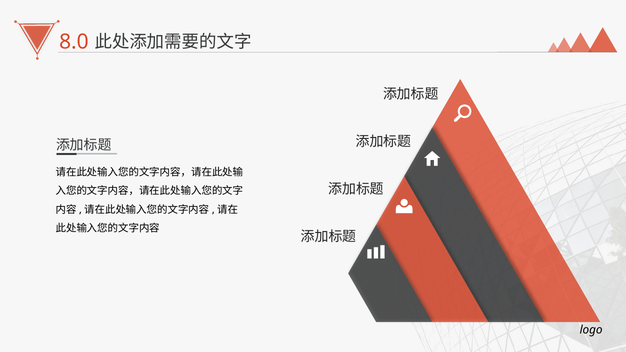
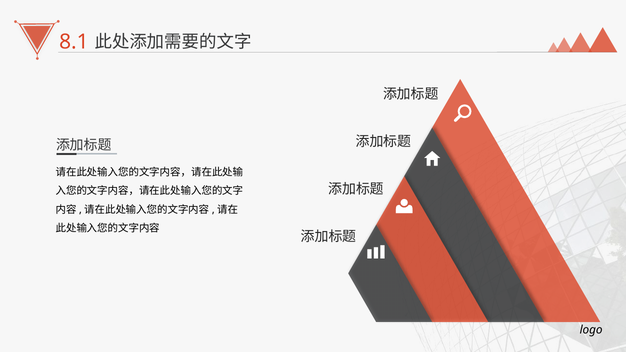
8.0: 8.0 -> 8.1
